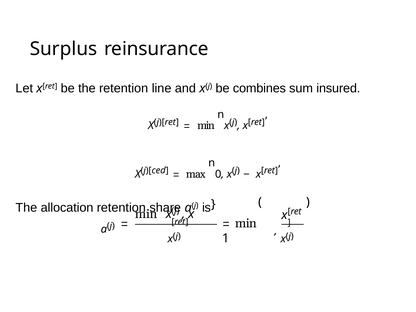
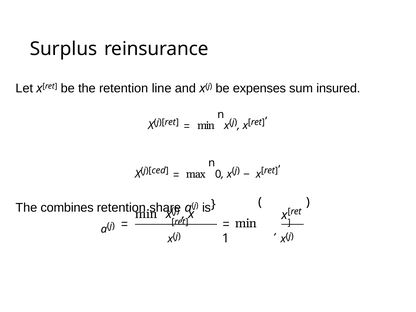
combines: combines -> expenses
allocation: allocation -> combines
